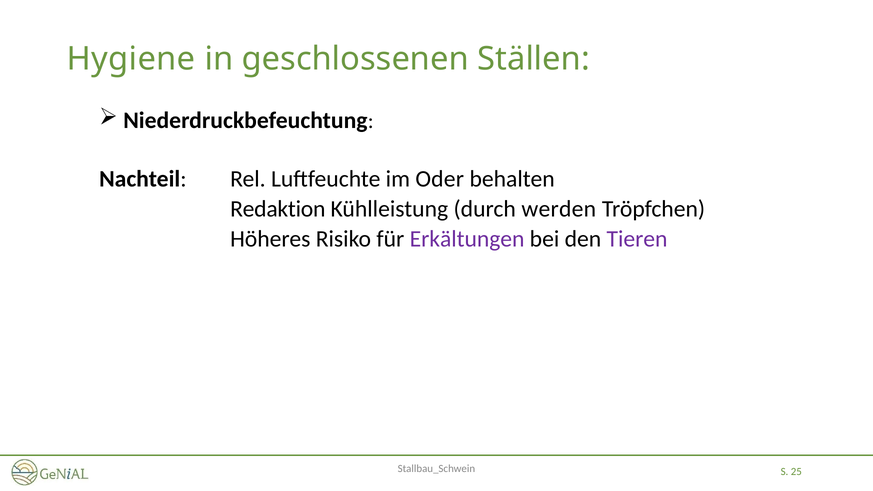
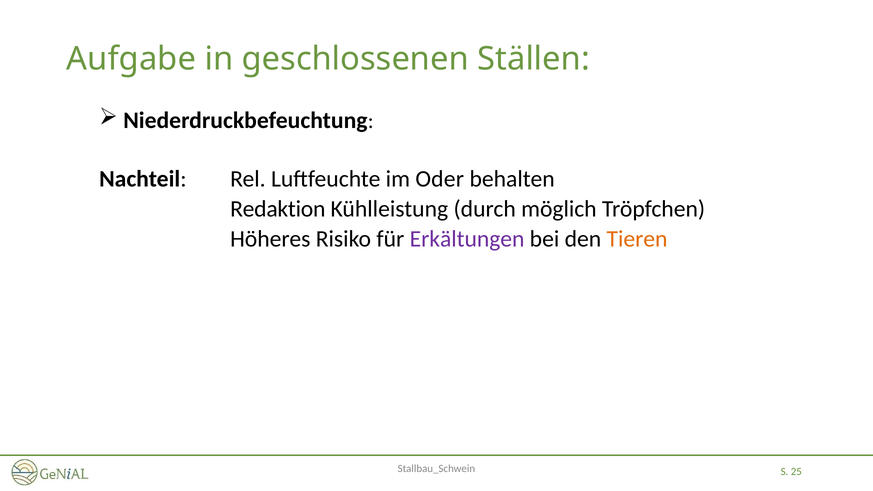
Hygiene: Hygiene -> Aufgabe
werden: werden -> möglich
Tieren colour: purple -> orange
